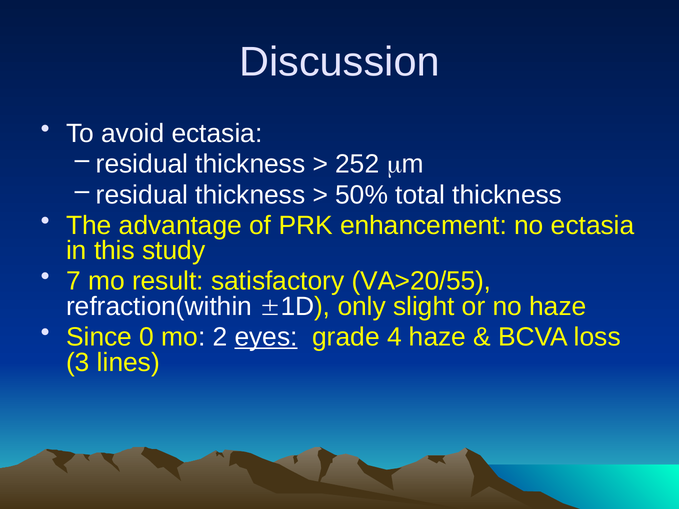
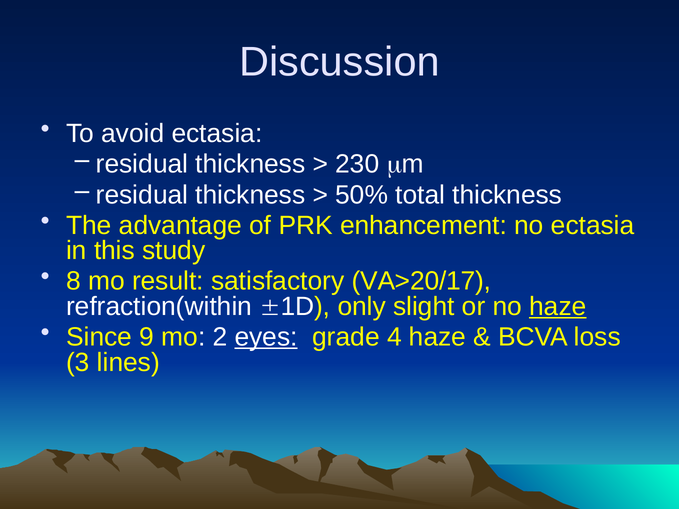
252: 252 -> 230
7: 7 -> 8
VA>20/55: VA>20/55 -> VA>20/17
haze at (558, 307) underline: none -> present
0: 0 -> 9
